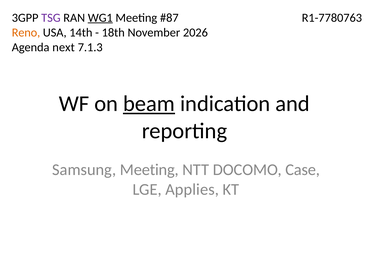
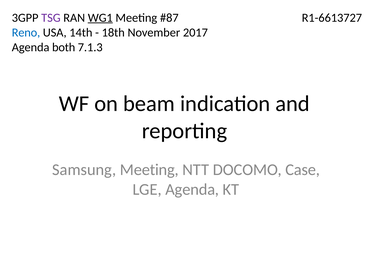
R1-7780763: R1-7780763 -> R1-6613727
Reno colour: orange -> blue
2026: 2026 -> 2017
next: next -> both
beam underline: present -> none
LGE Applies: Applies -> Agenda
